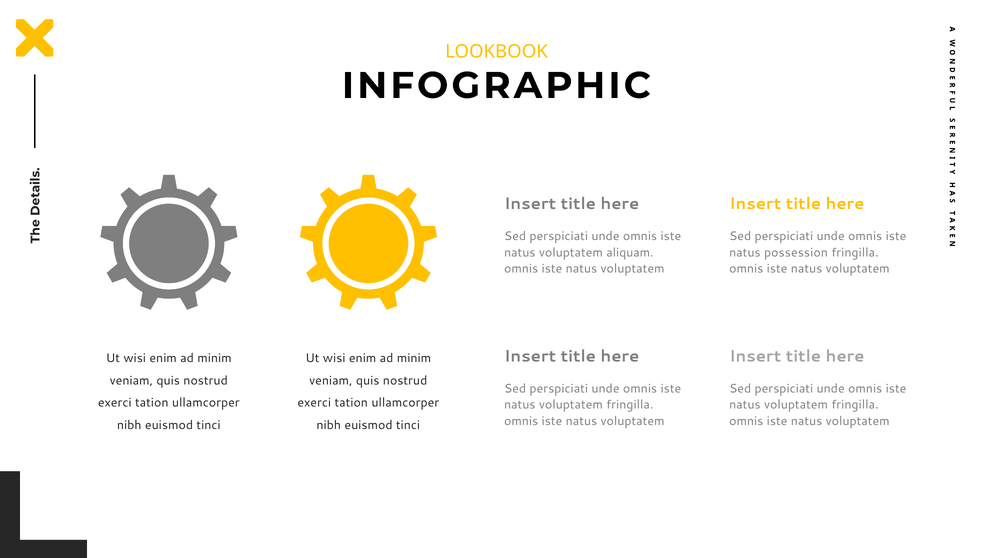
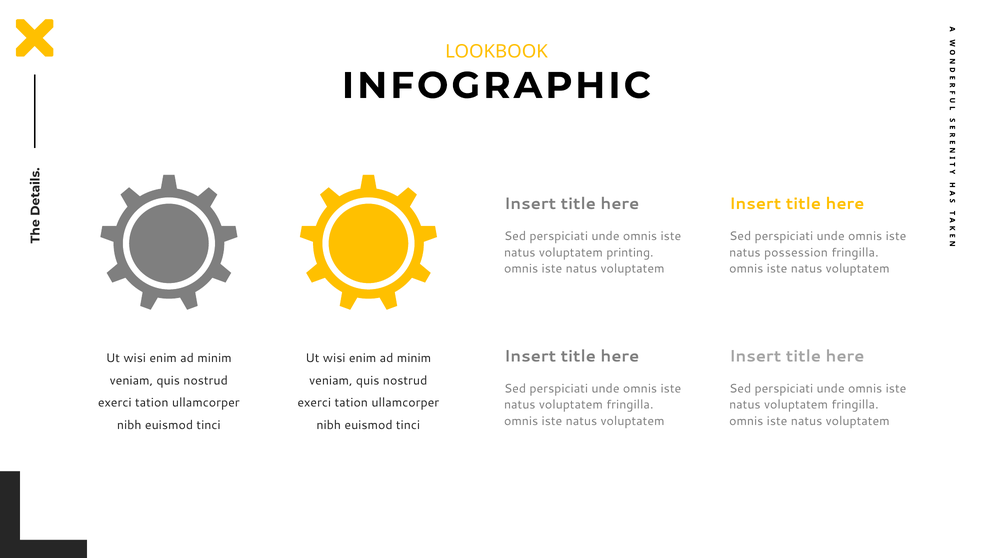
aliquam: aliquam -> printing
